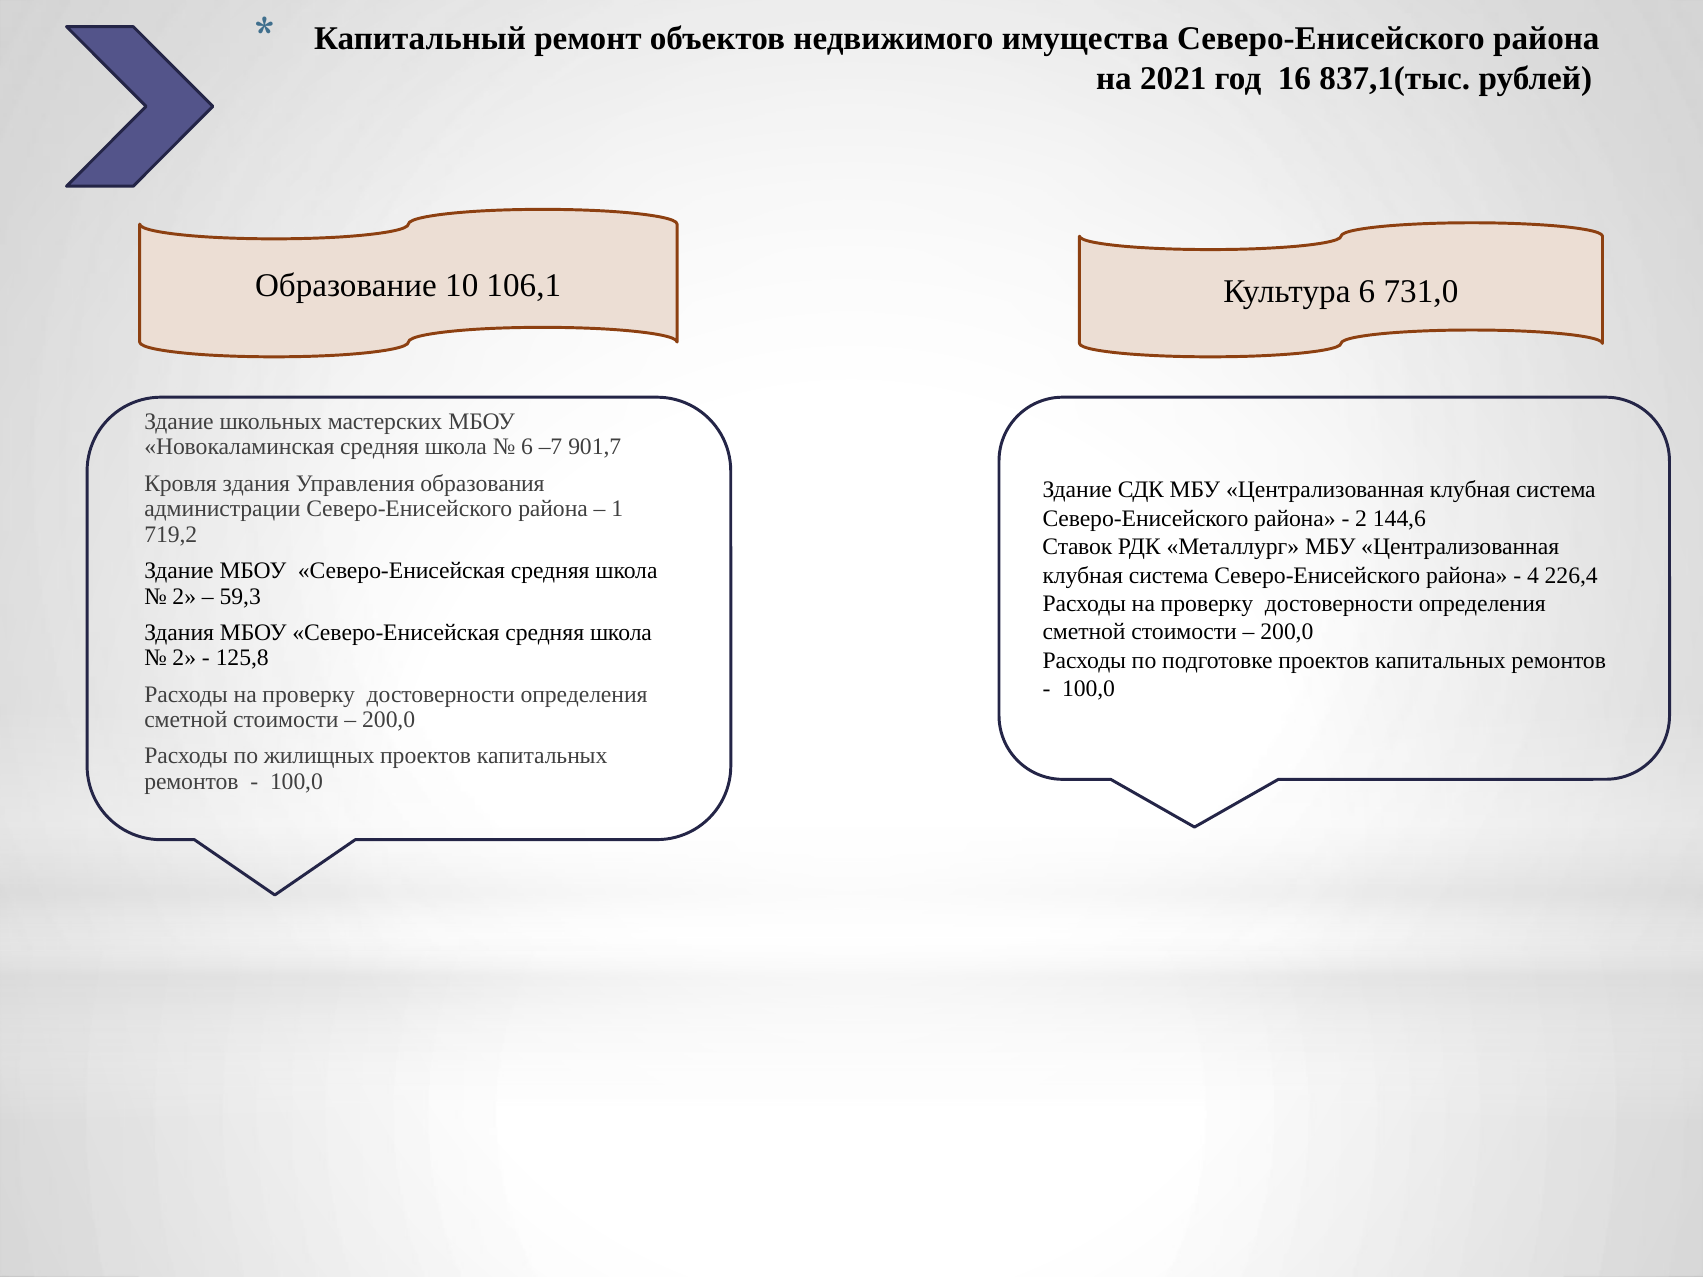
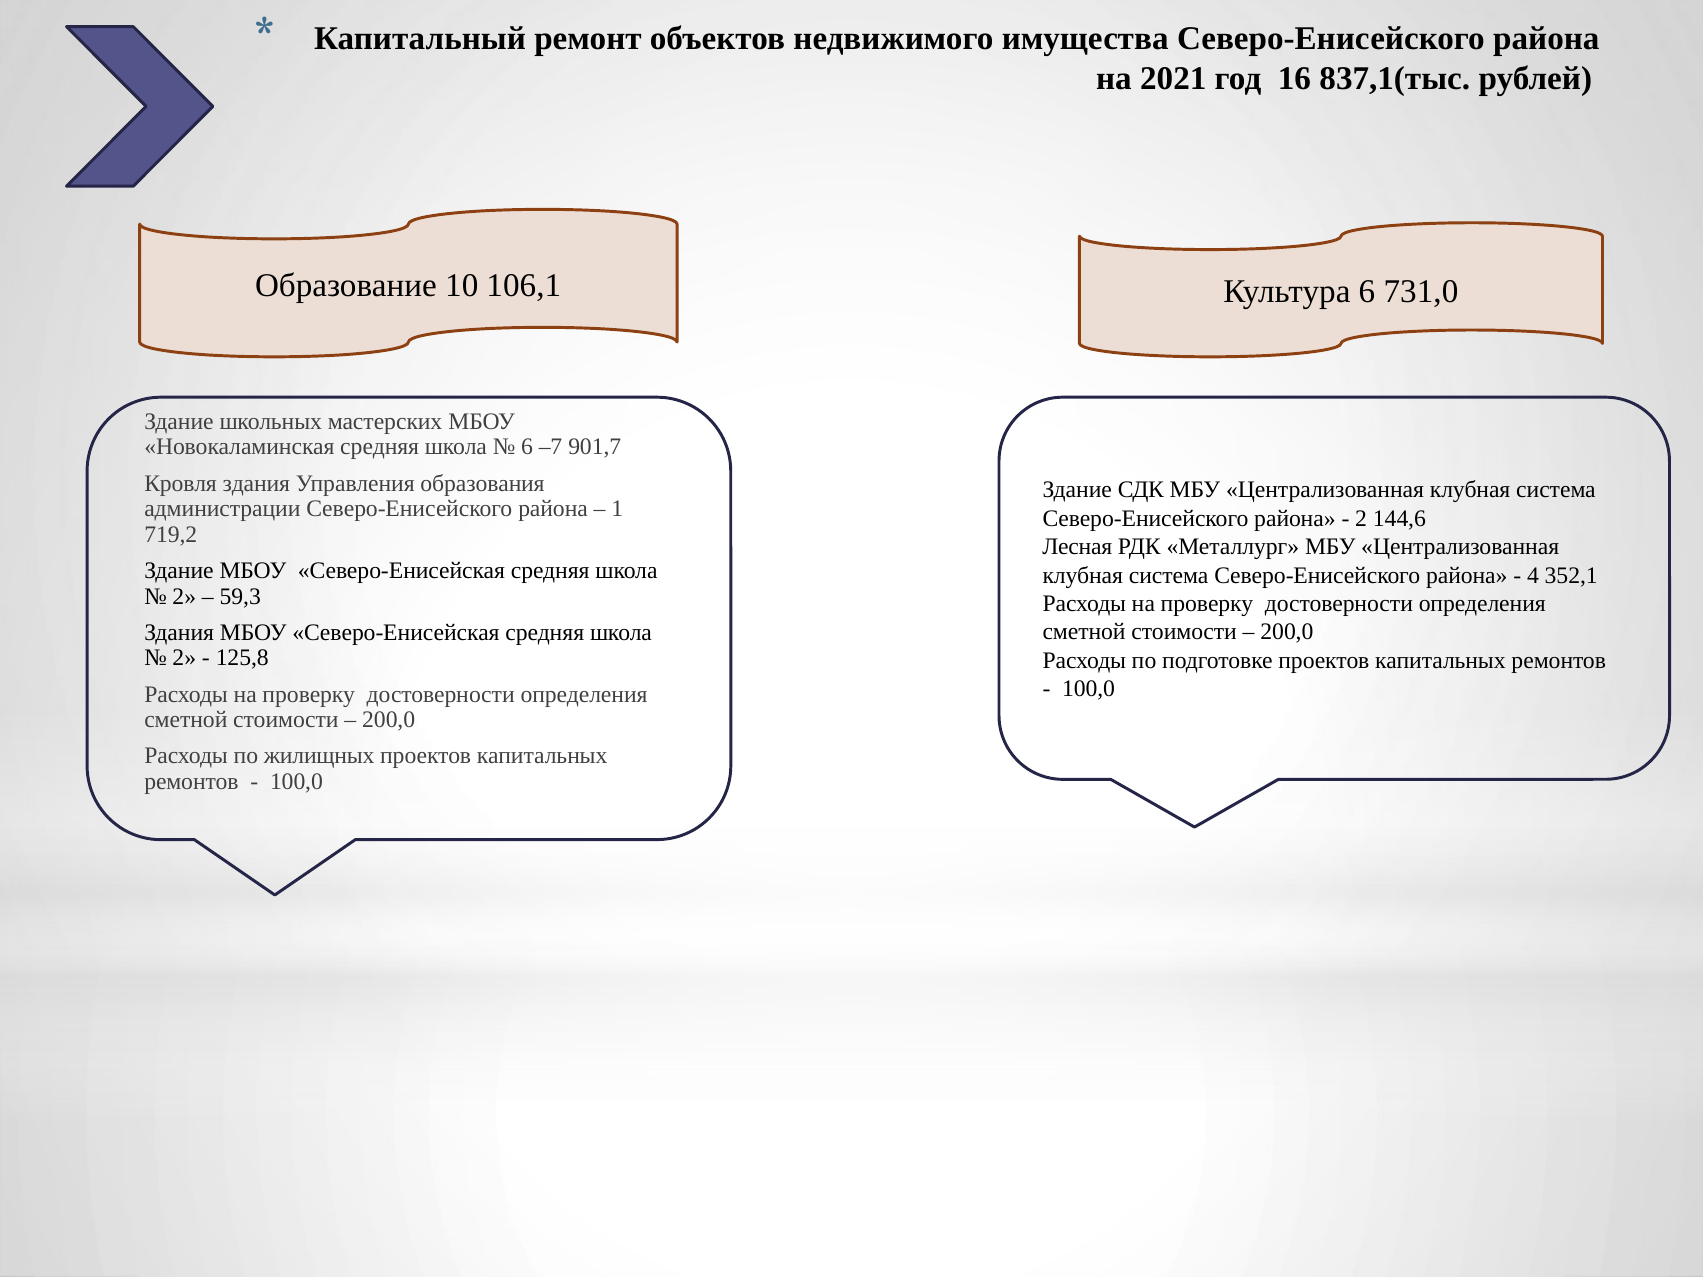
Ставок: Ставок -> Лесная
226,4: 226,4 -> 352,1
